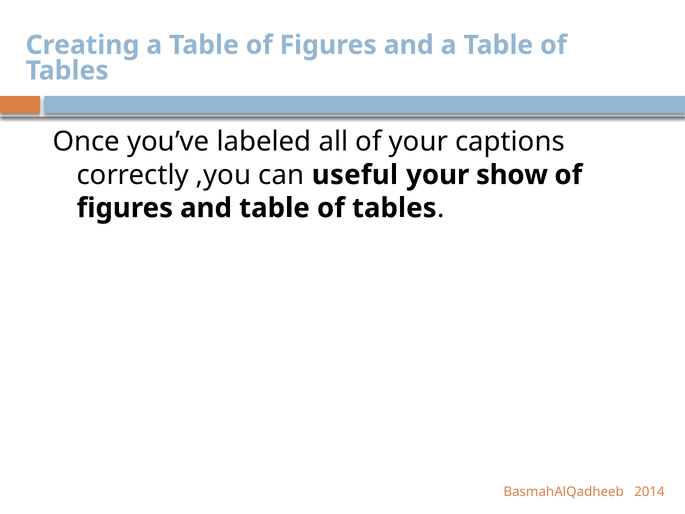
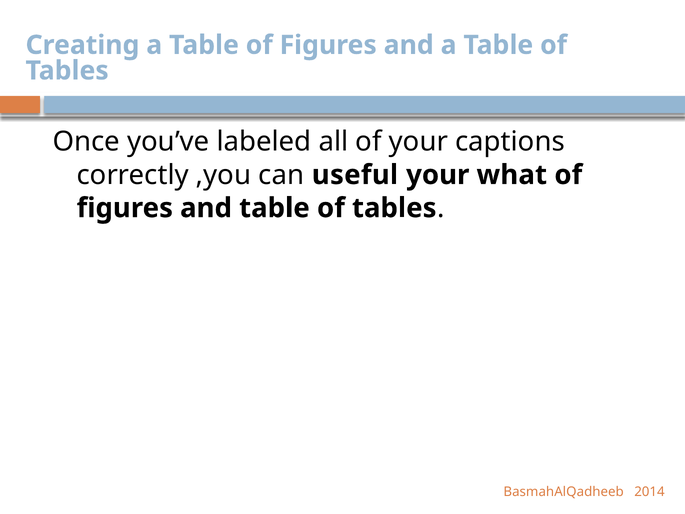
show: show -> what
